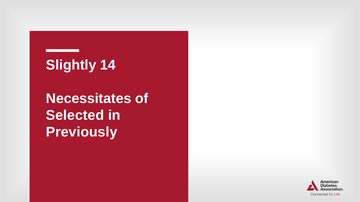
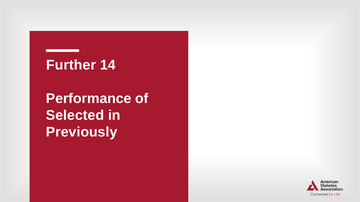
Slightly: Slightly -> Further
Necessitates: Necessitates -> Performance
